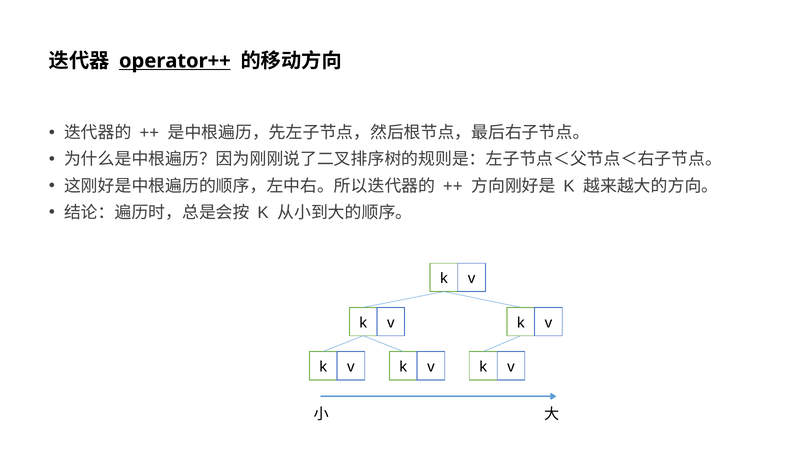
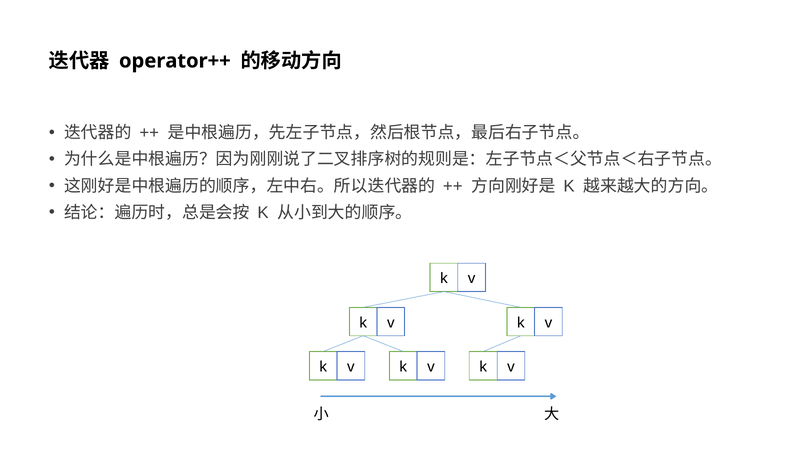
operator++ underline: present -> none
